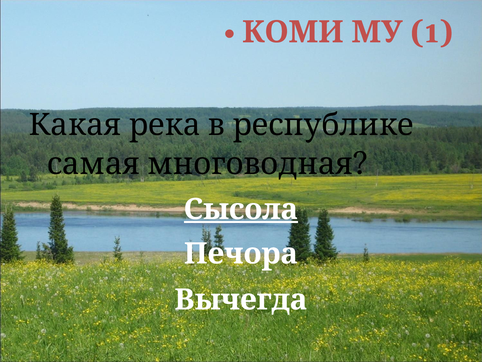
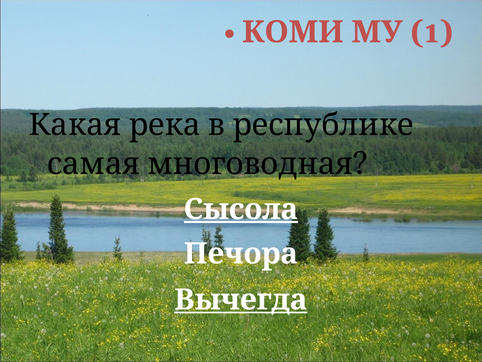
Вычегда underline: none -> present
